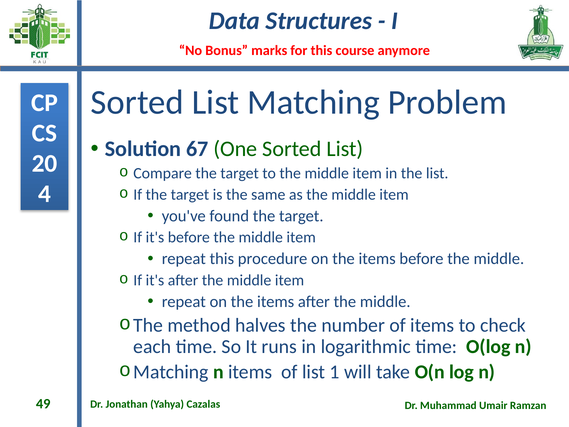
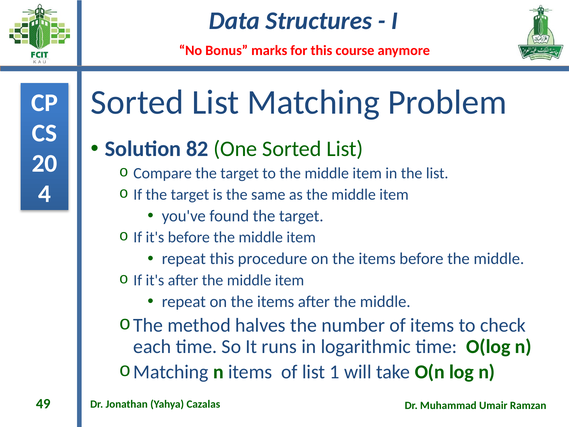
67: 67 -> 82
